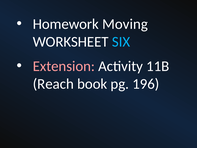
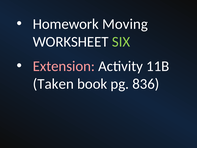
SIX colour: light blue -> light green
Reach: Reach -> Taken
196: 196 -> 836
